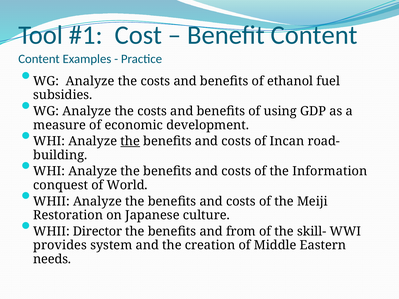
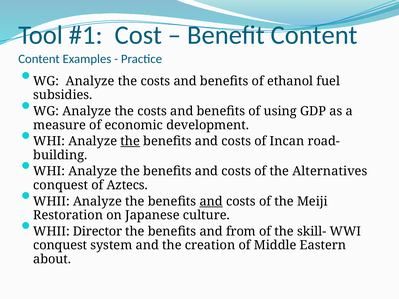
Information: Information -> Alternatives
World: World -> Aztecs
and at (211, 201) underline: none -> present
provides at (60, 245): provides -> conquest
needs: needs -> about
